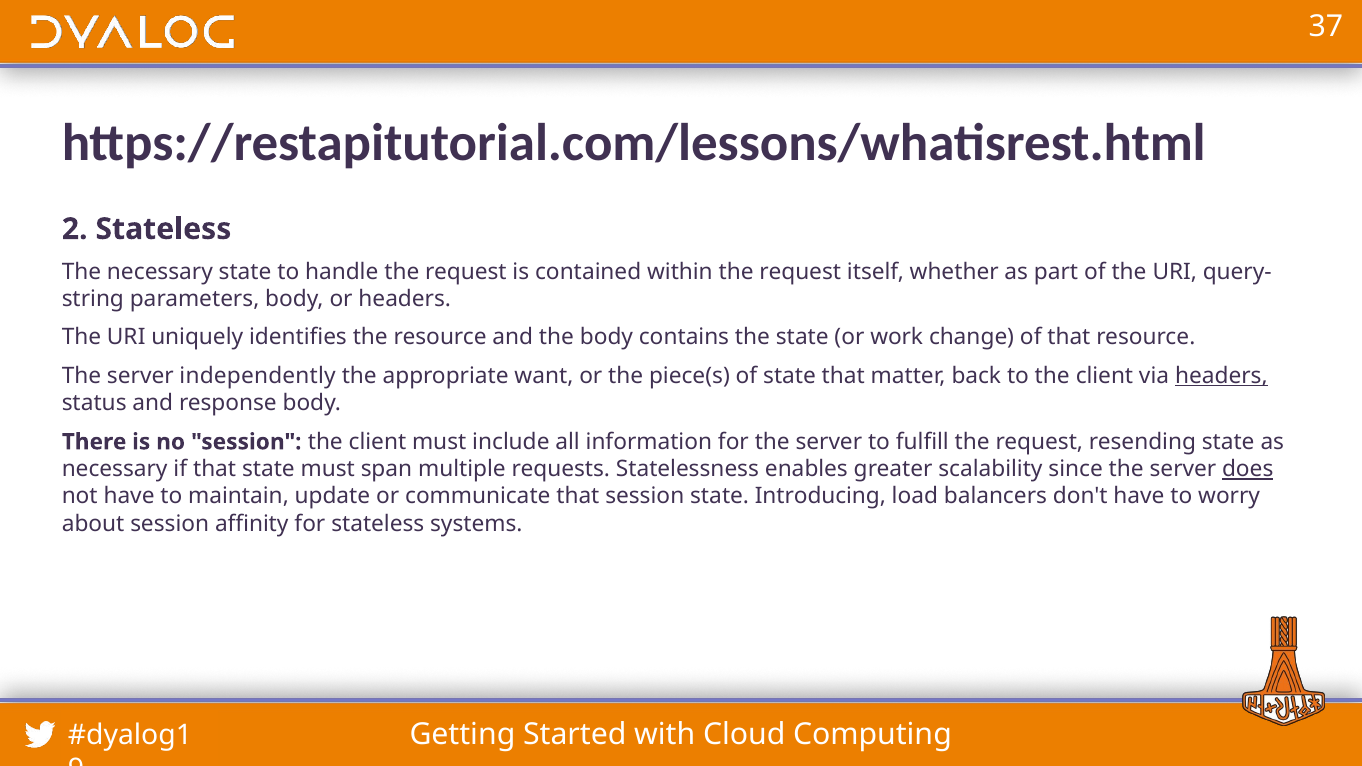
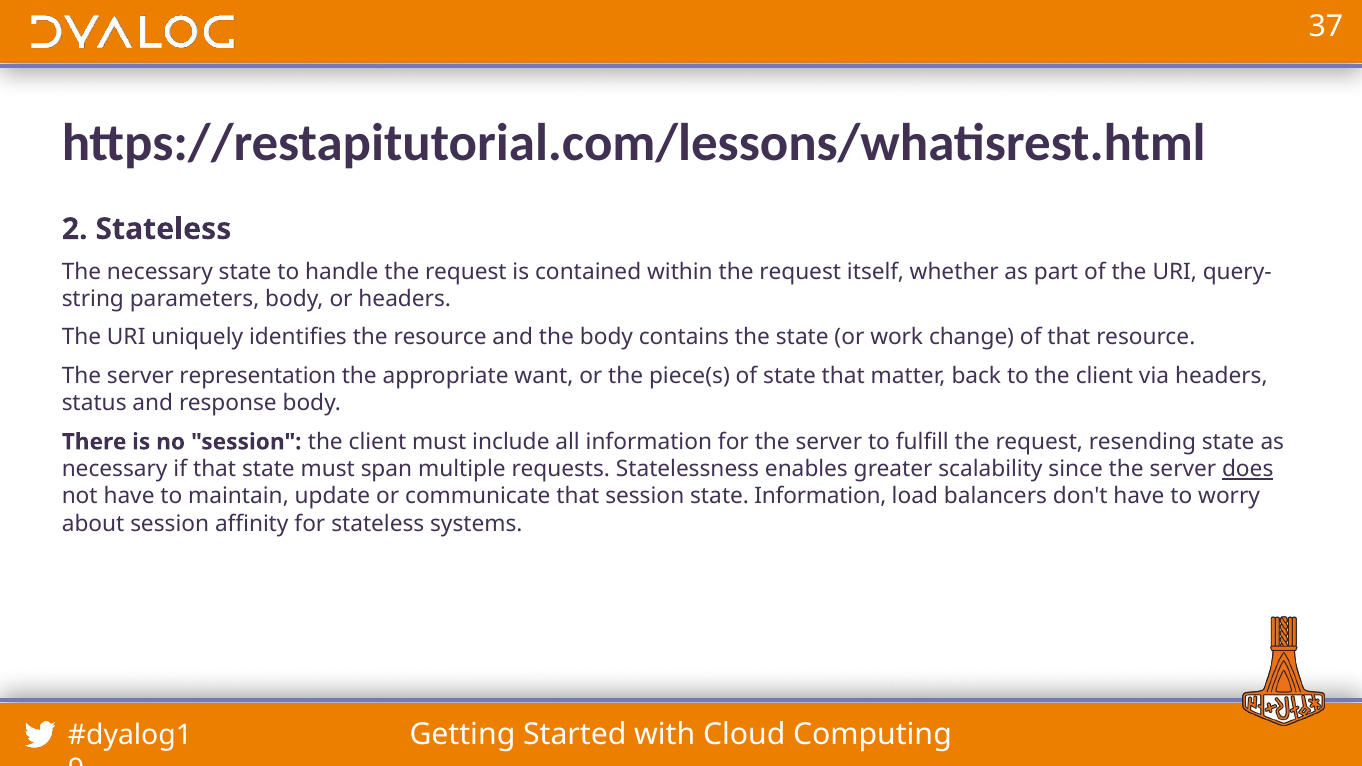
independently: independently -> representation
headers at (1221, 376) underline: present -> none
state Introducing: Introducing -> Information
